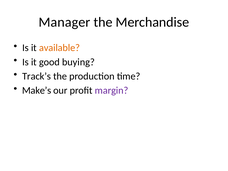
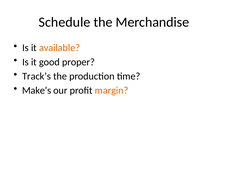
Manager: Manager -> Schedule
buying: buying -> proper
margin colour: purple -> orange
